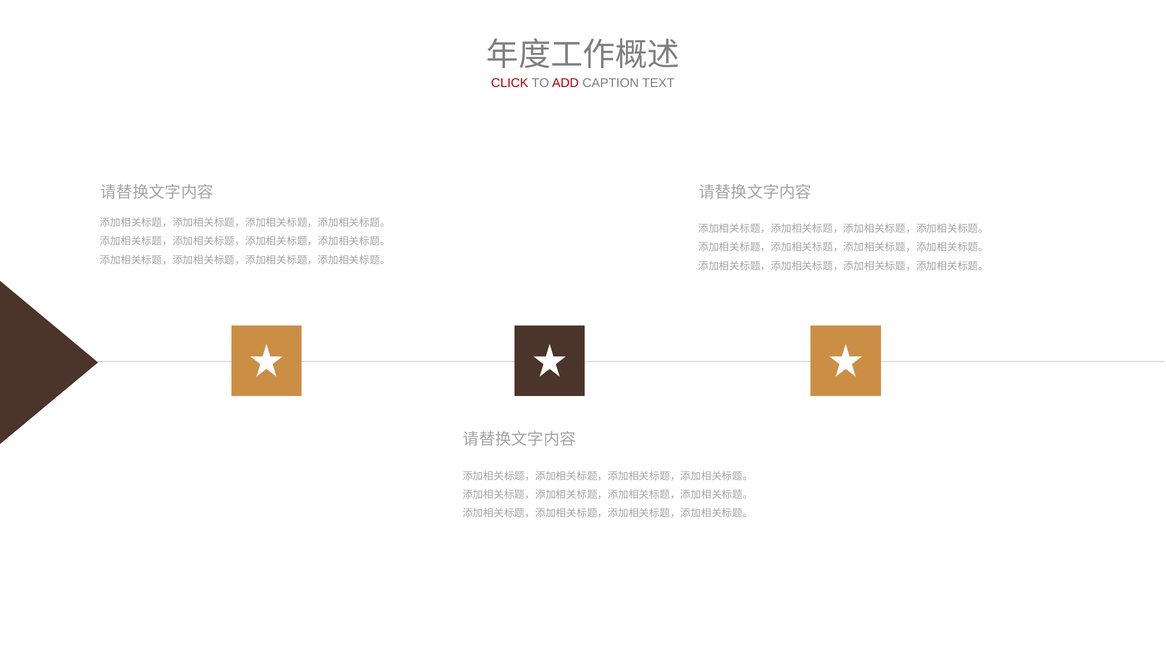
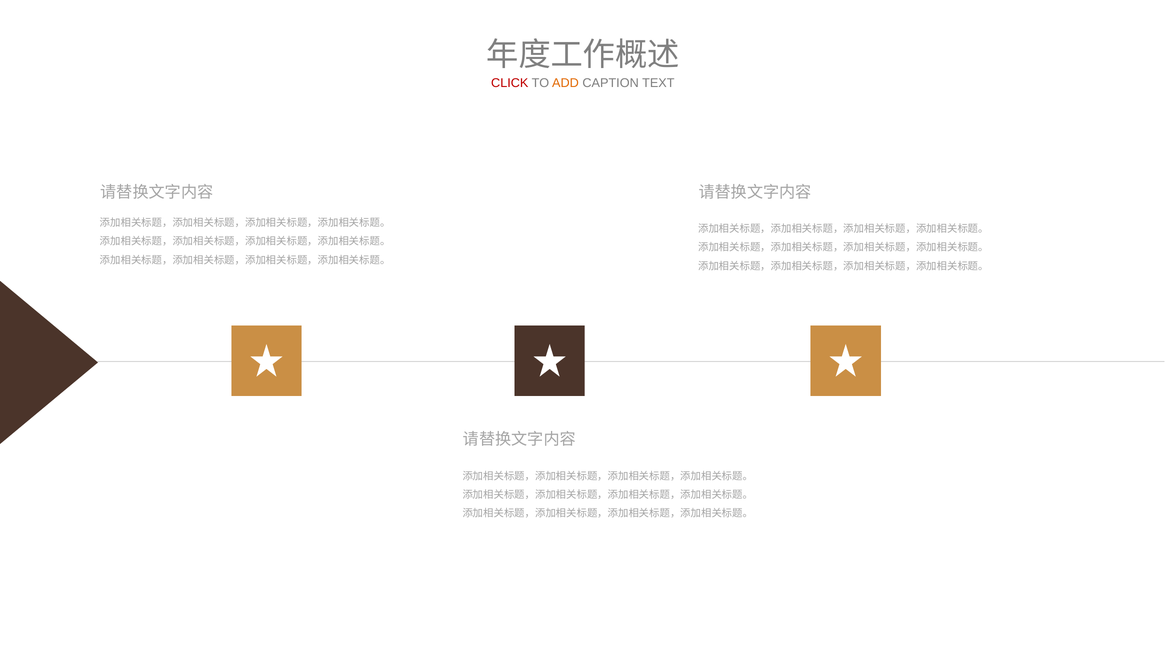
ADD colour: red -> orange
